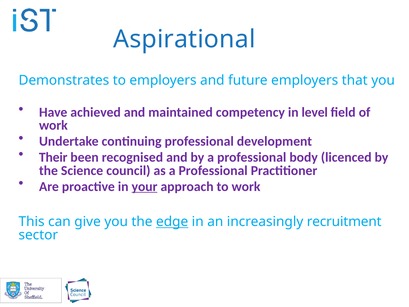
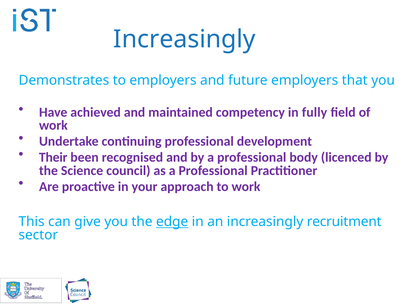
Aspirational at (184, 39): Aspirational -> Increasingly
level: level -> fully
your underline: present -> none
